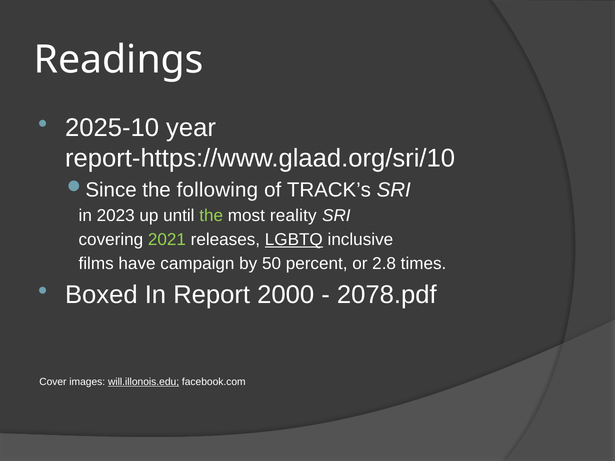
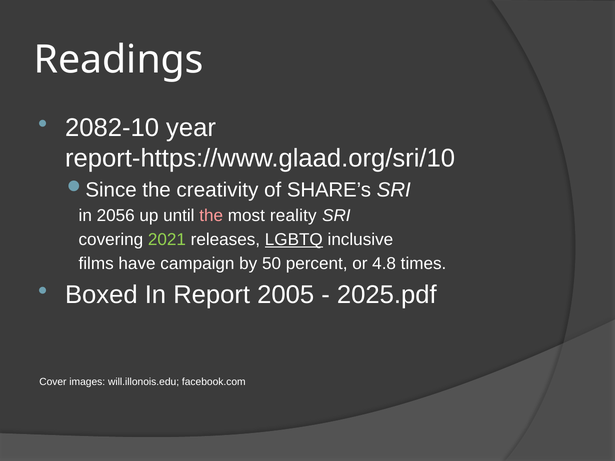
2025-10: 2025-10 -> 2082-10
following: following -> creativity
TRACK’s: TRACK’s -> SHARE’s
2023: 2023 -> 2056
the at (211, 216) colour: light green -> pink
2.8: 2.8 -> 4.8
2000: 2000 -> 2005
2078.pdf: 2078.pdf -> 2025.pdf
will.illonois.edu underline: present -> none
